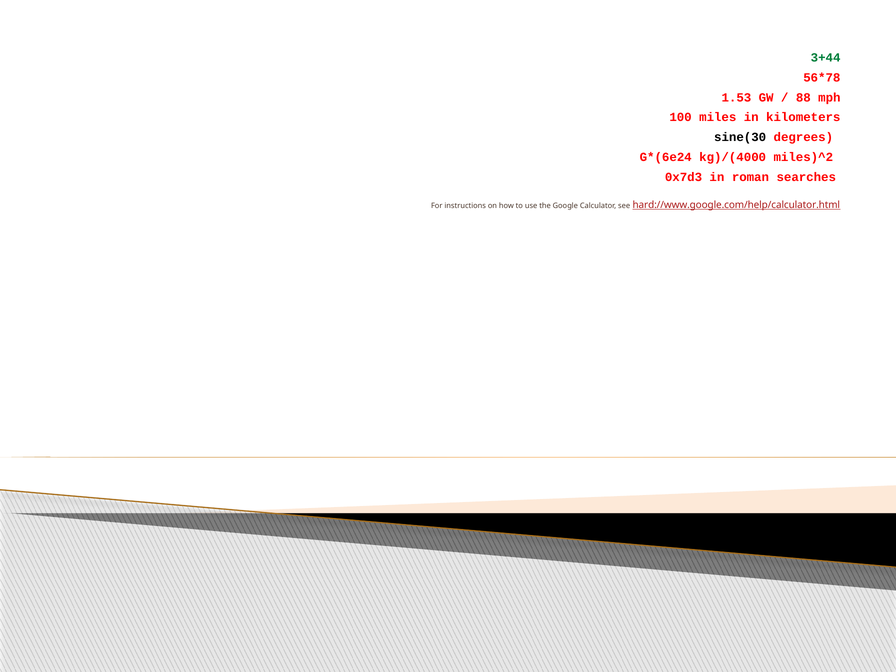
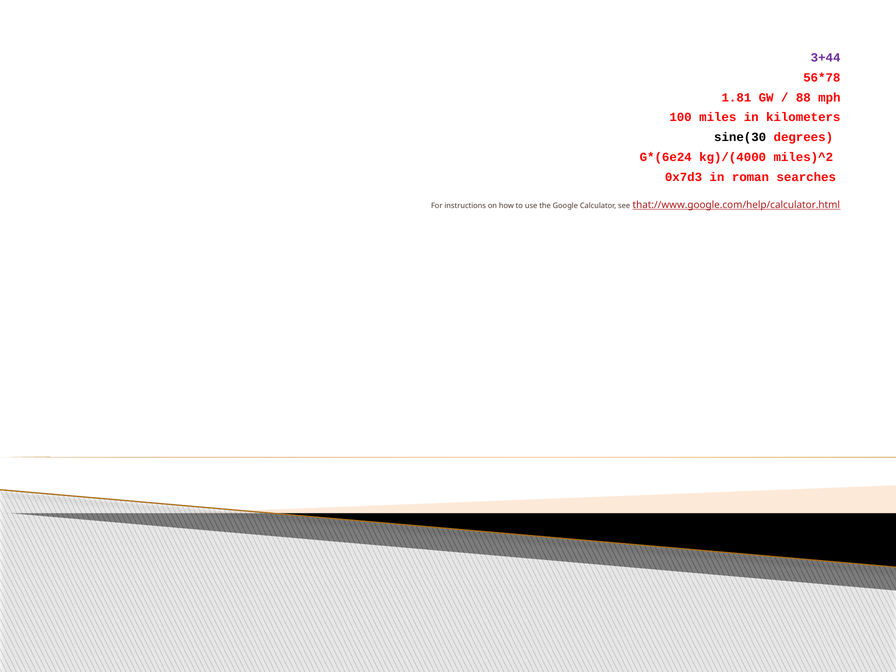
3+44 colour: green -> purple
1.53: 1.53 -> 1.81
hard://www.google.com/help/calculator.html: hard://www.google.com/help/calculator.html -> that://www.google.com/help/calculator.html
